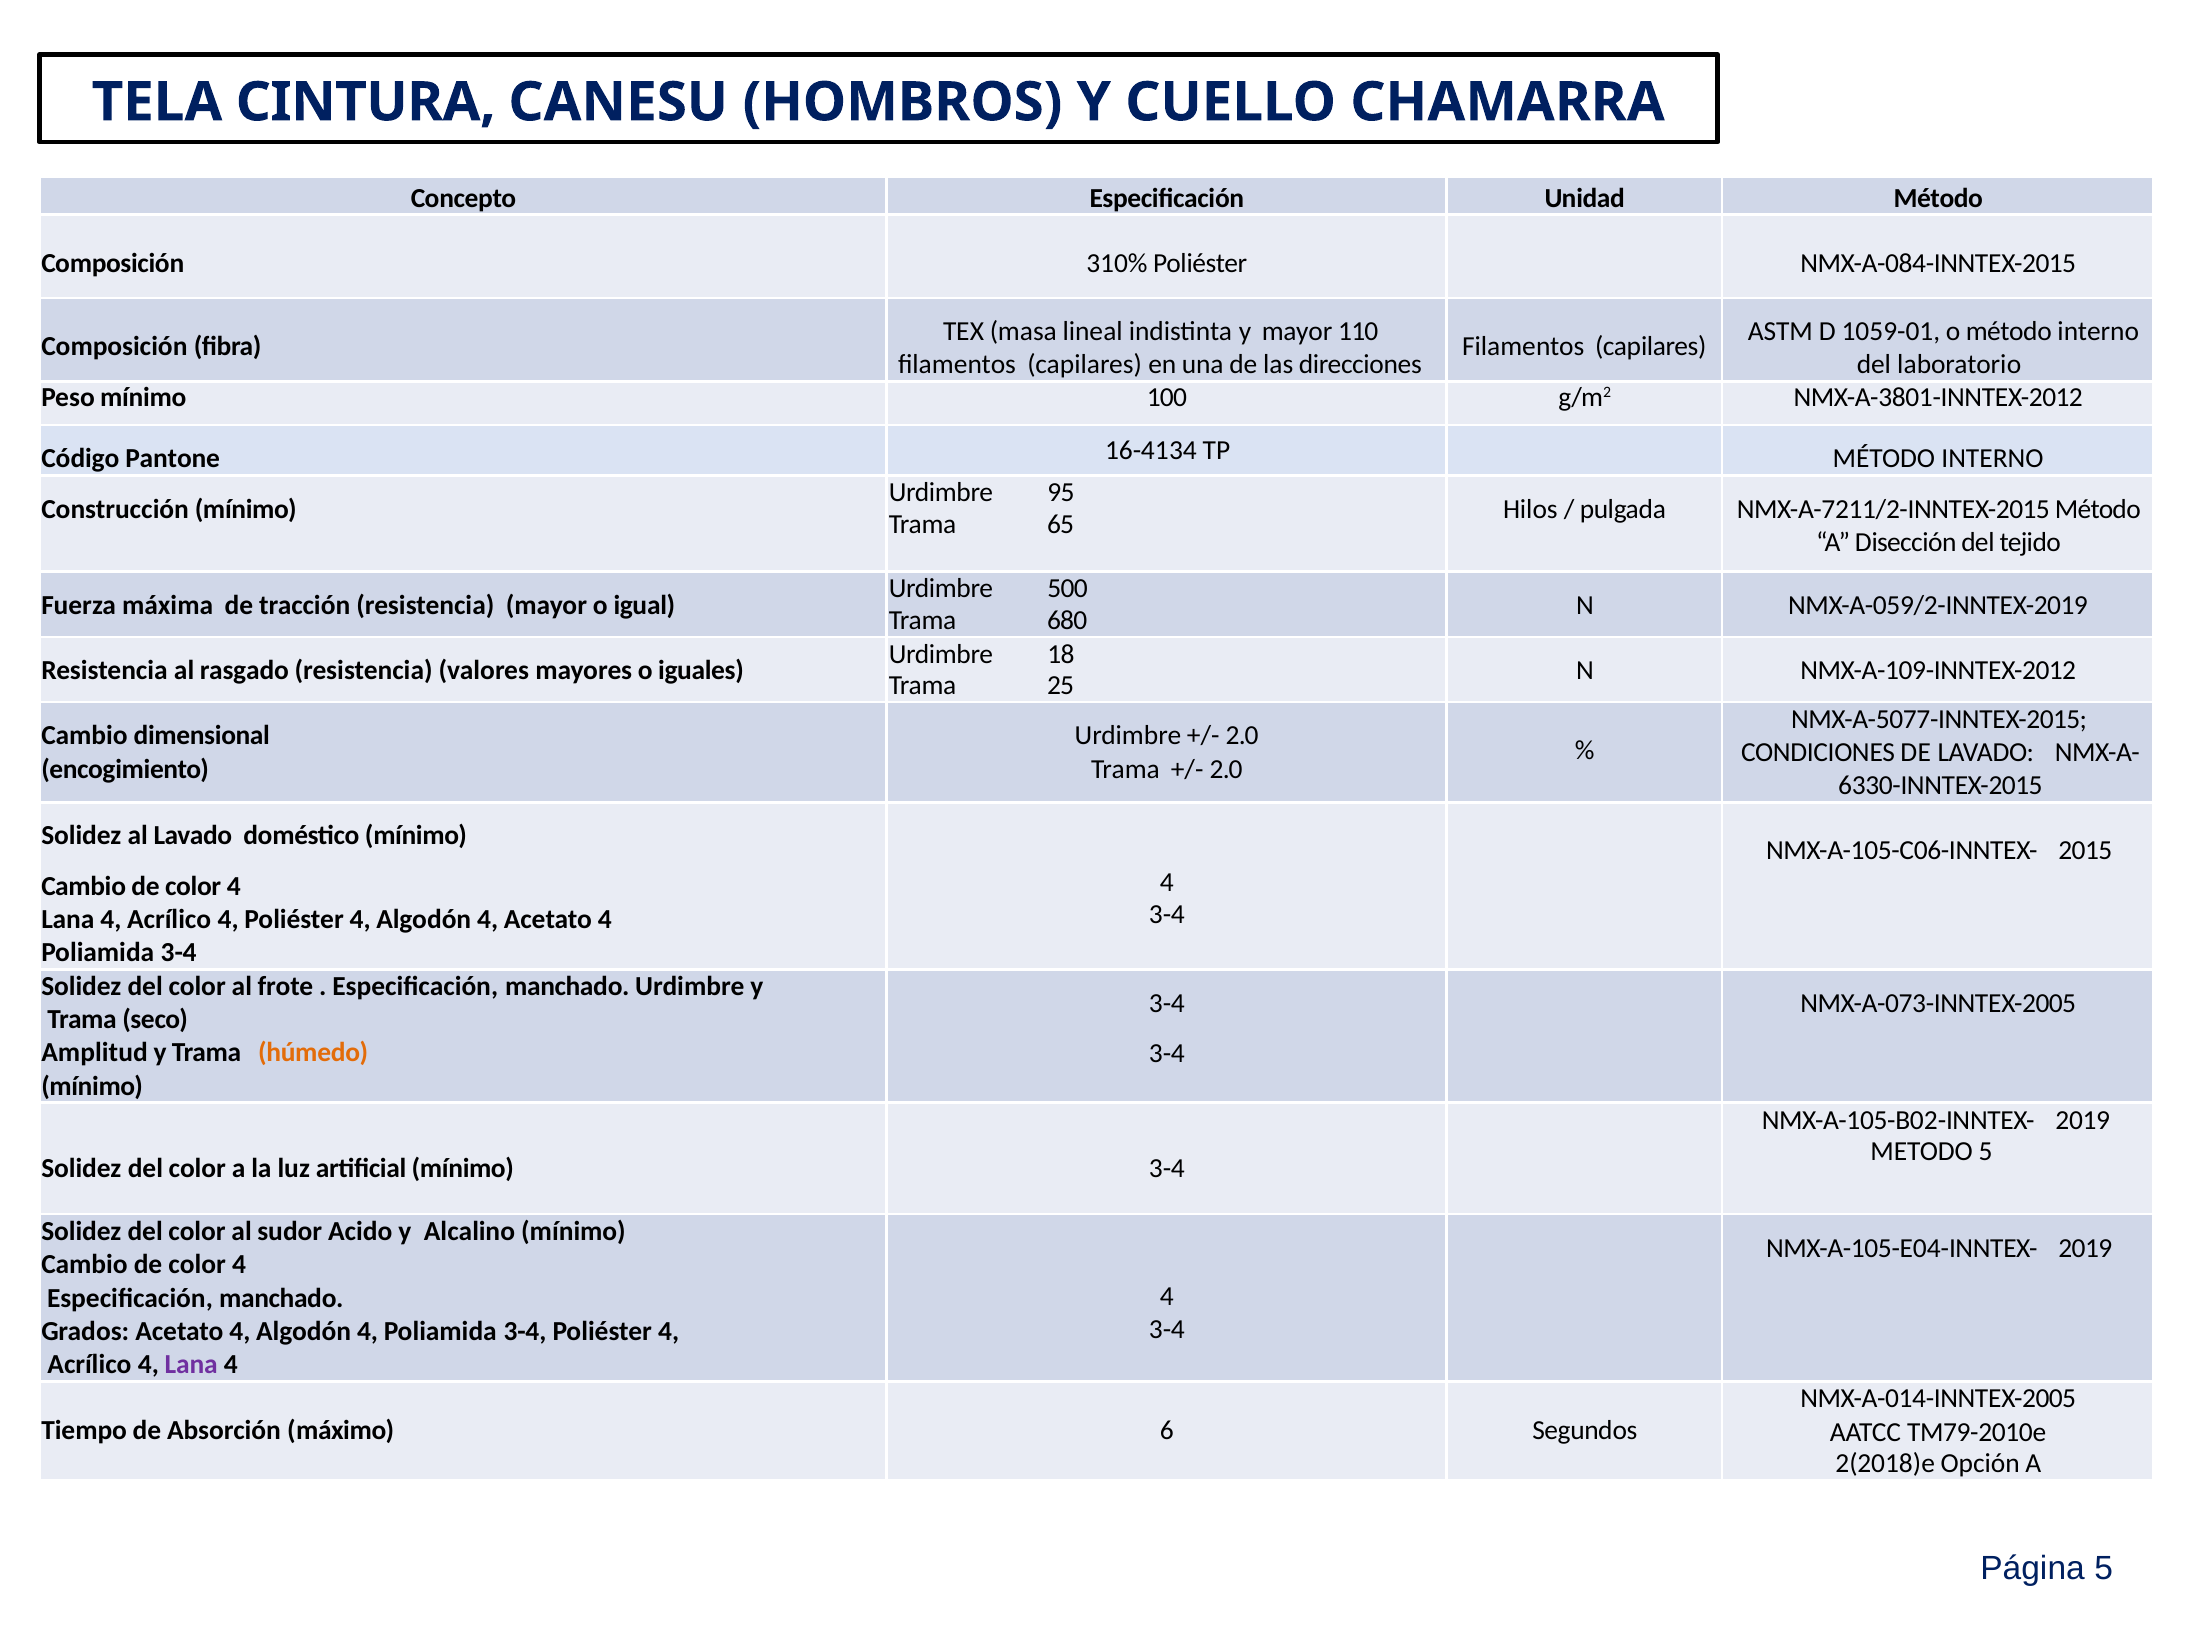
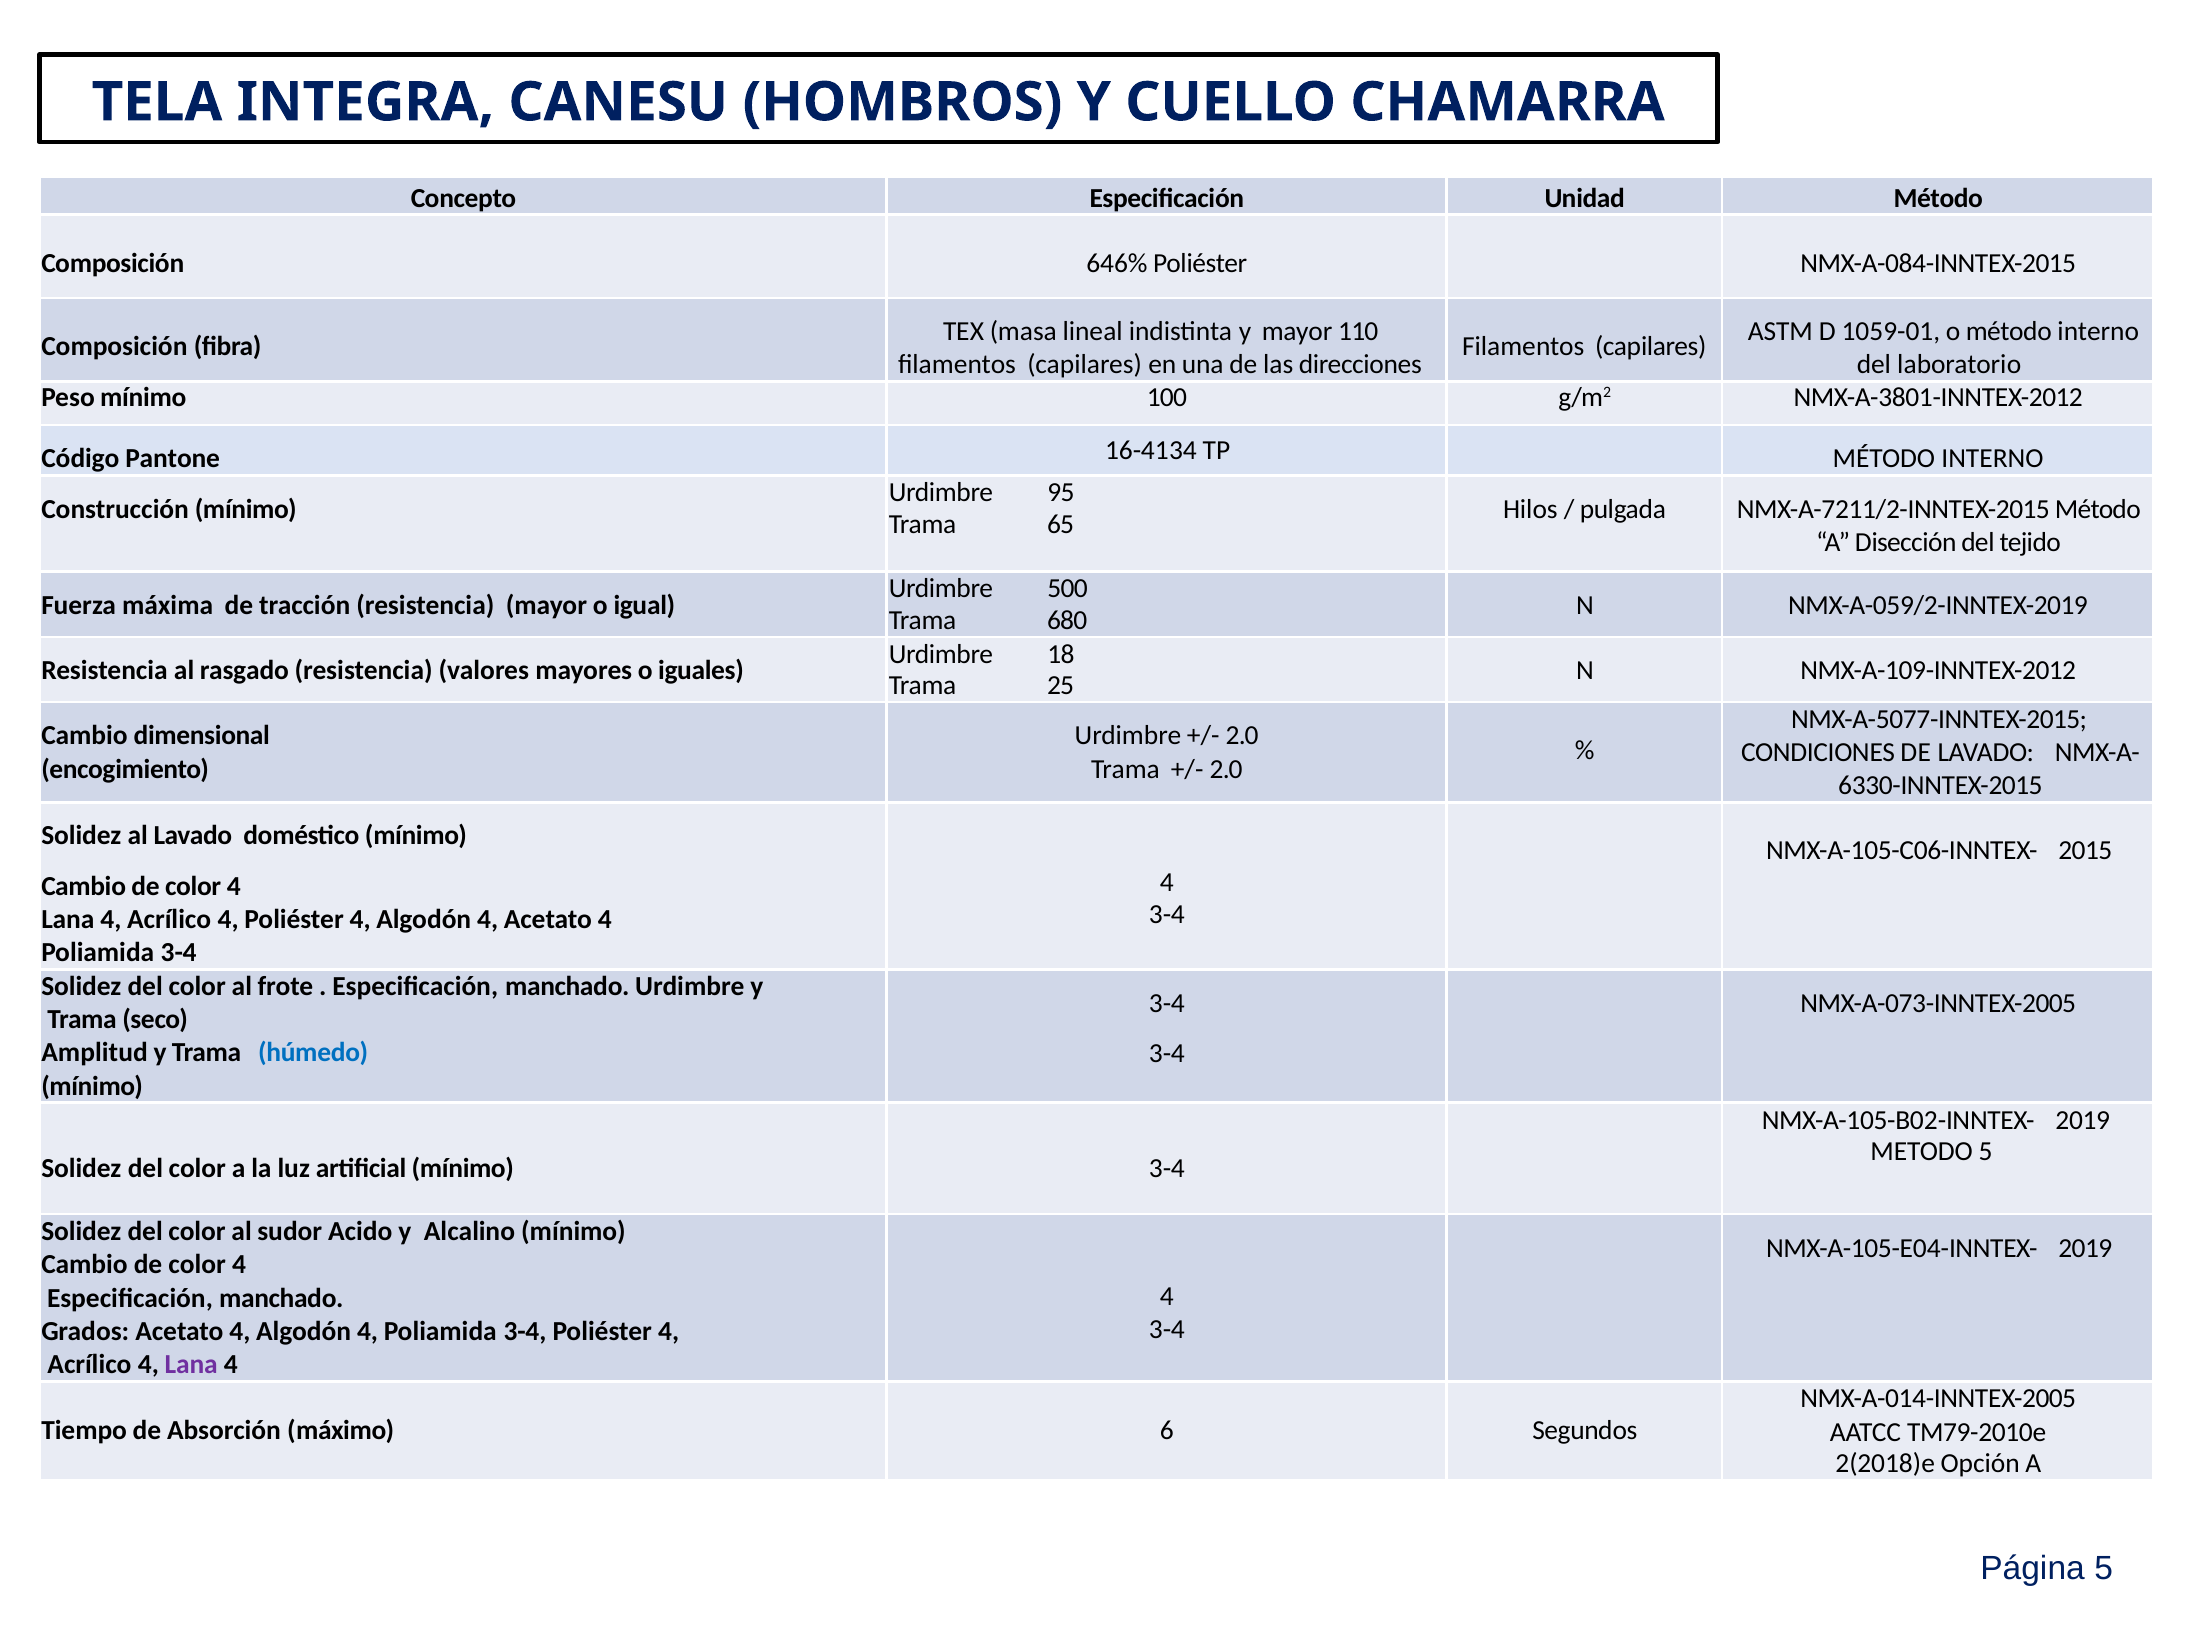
CINTURA: CINTURA -> INTEGRA
310%: 310% -> 646%
húmedo colour: orange -> blue
